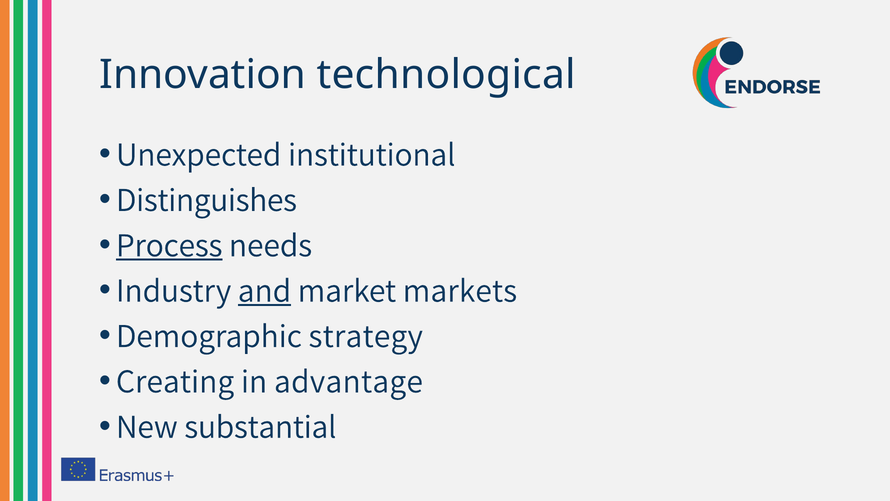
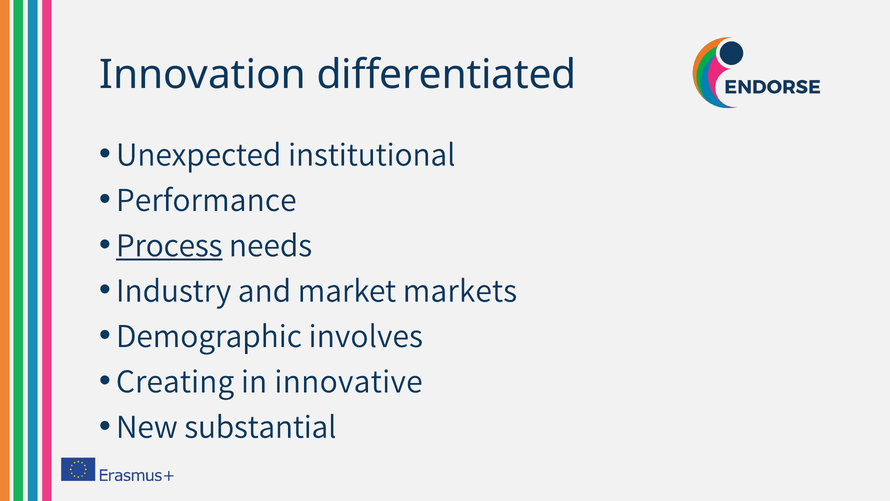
technological: technological -> differentiated
Distinguishes: Distinguishes -> Performance
and underline: present -> none
strategy: strategy -> involves
advantage: advantage -> innovative
